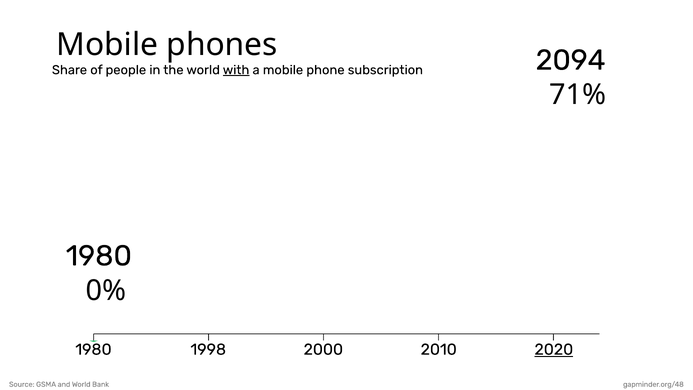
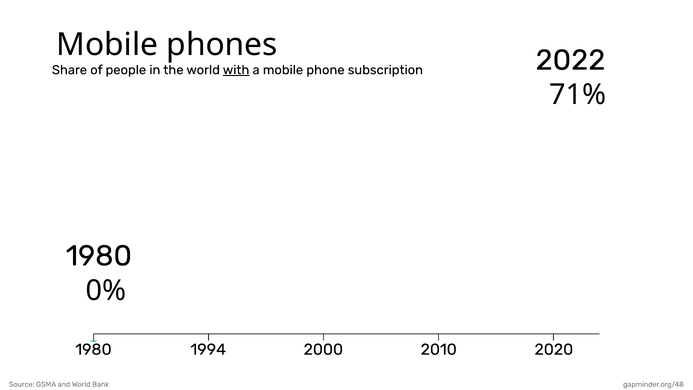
2094: 2094 -> 2022
1998: 1998 -> 1994
2020 underline: present -> none
